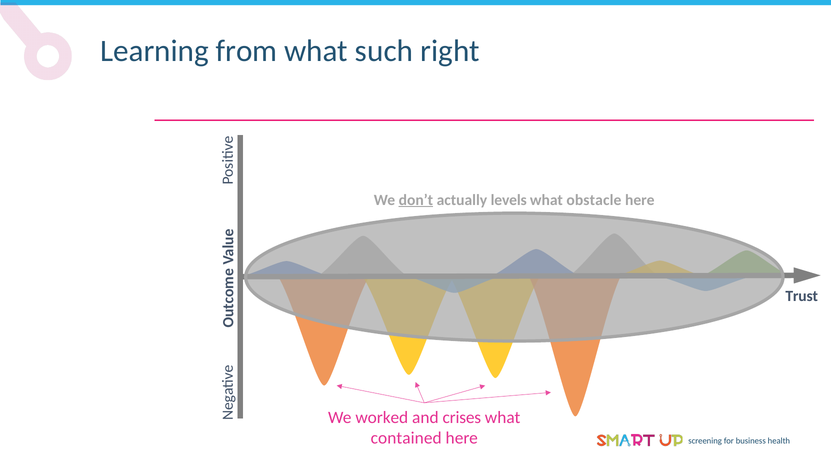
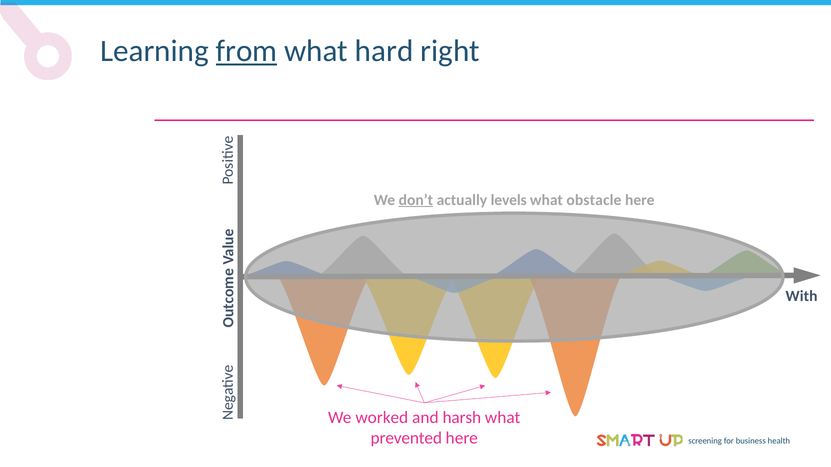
from underline: none -> present
such: such -> hard
Trust: Trust -> With
crises: crises -> harsh
contained: contained -> prevented
